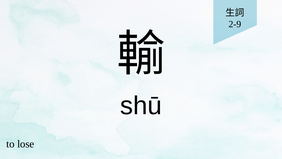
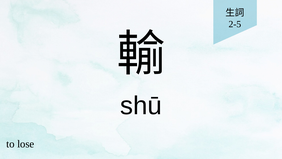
2-9: 2-9 -> 2-5
